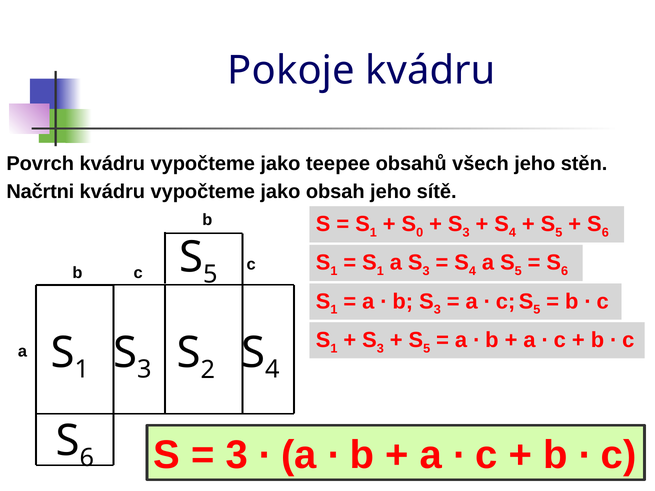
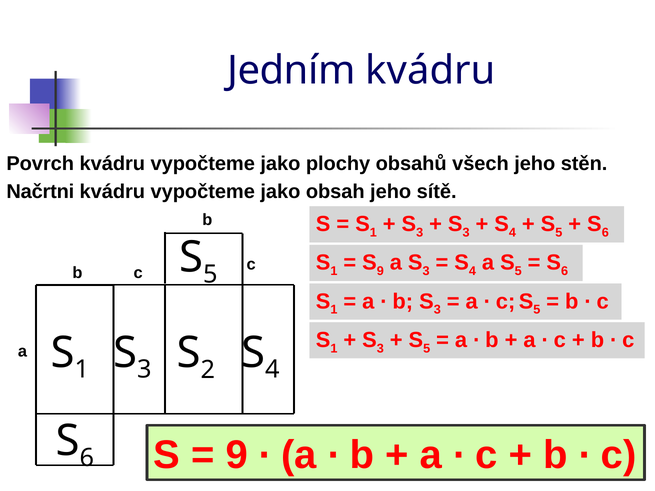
Pokoje: Pokoje -> Jedním
teepee: teepee -> plochy
0 at (420, 233): 0 -> 3
1 at (380, 271): 1 -> 9
3 at (237, 456): 3 -> 9
